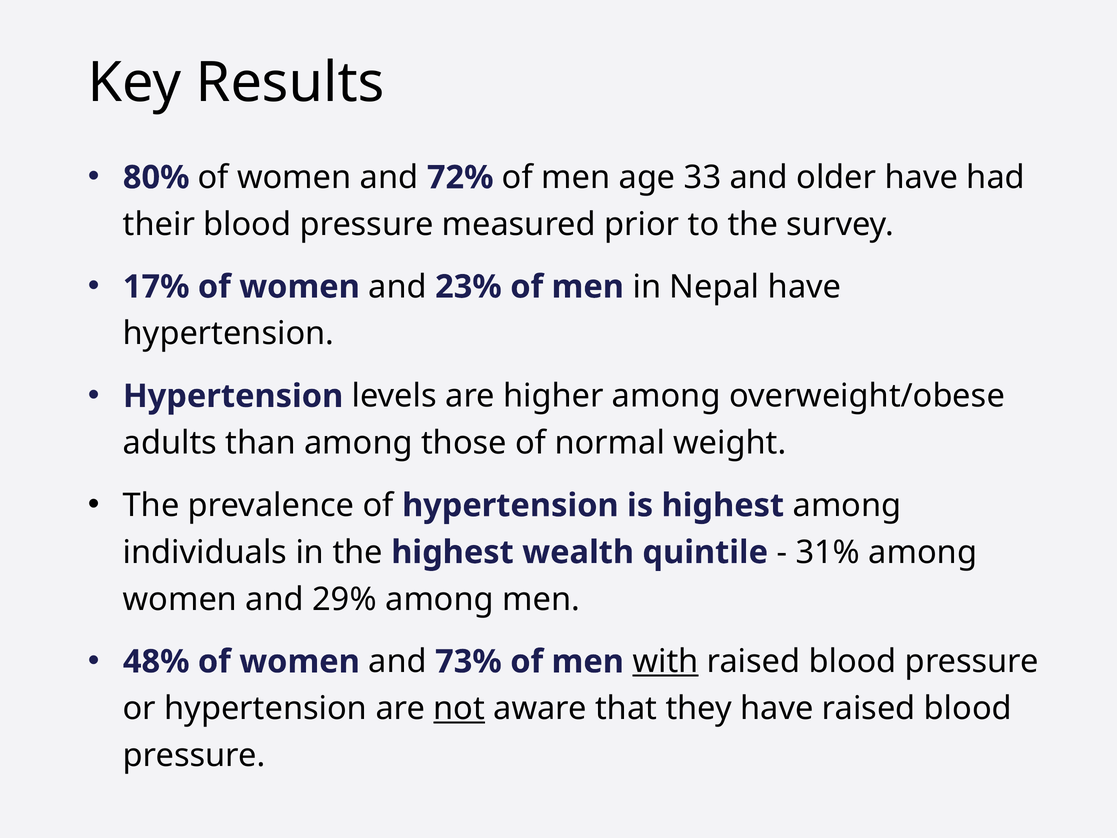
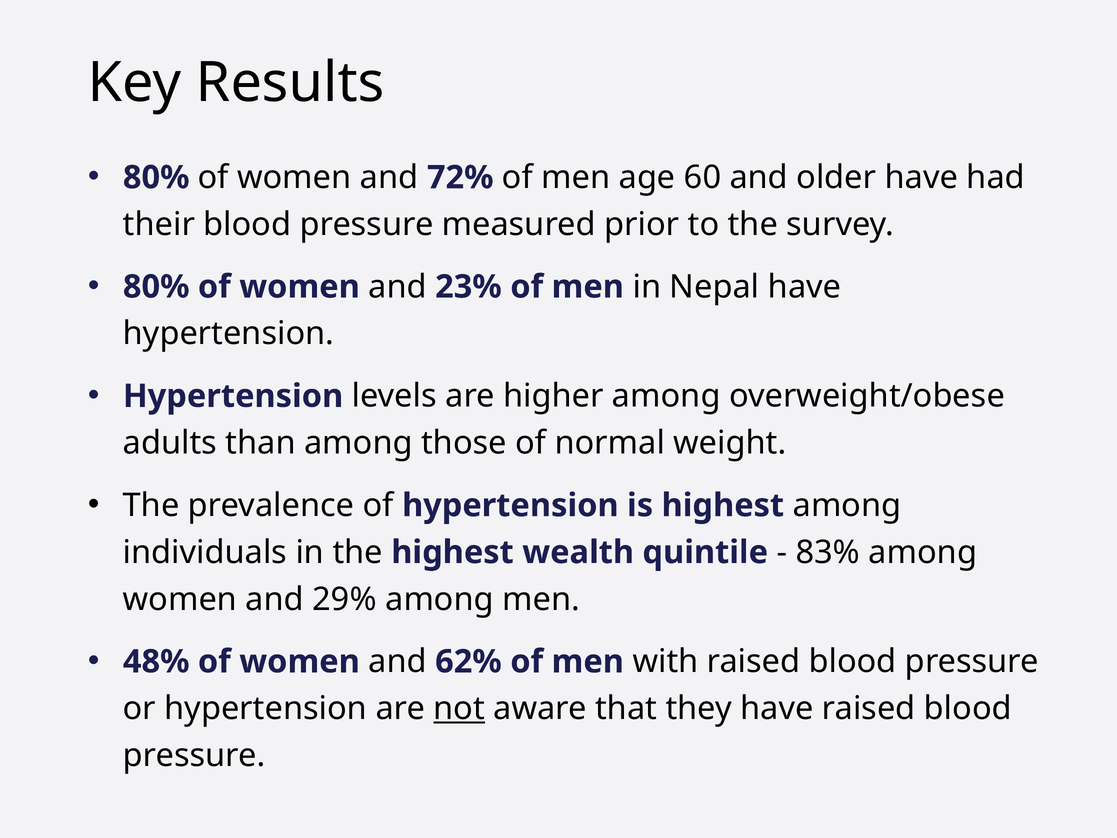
33: 33 -> 60
17% at (156, 287): 17% -> 80%
31%: 31% -> 83%
73%: 73% -> 62%
with underline: present -> none
